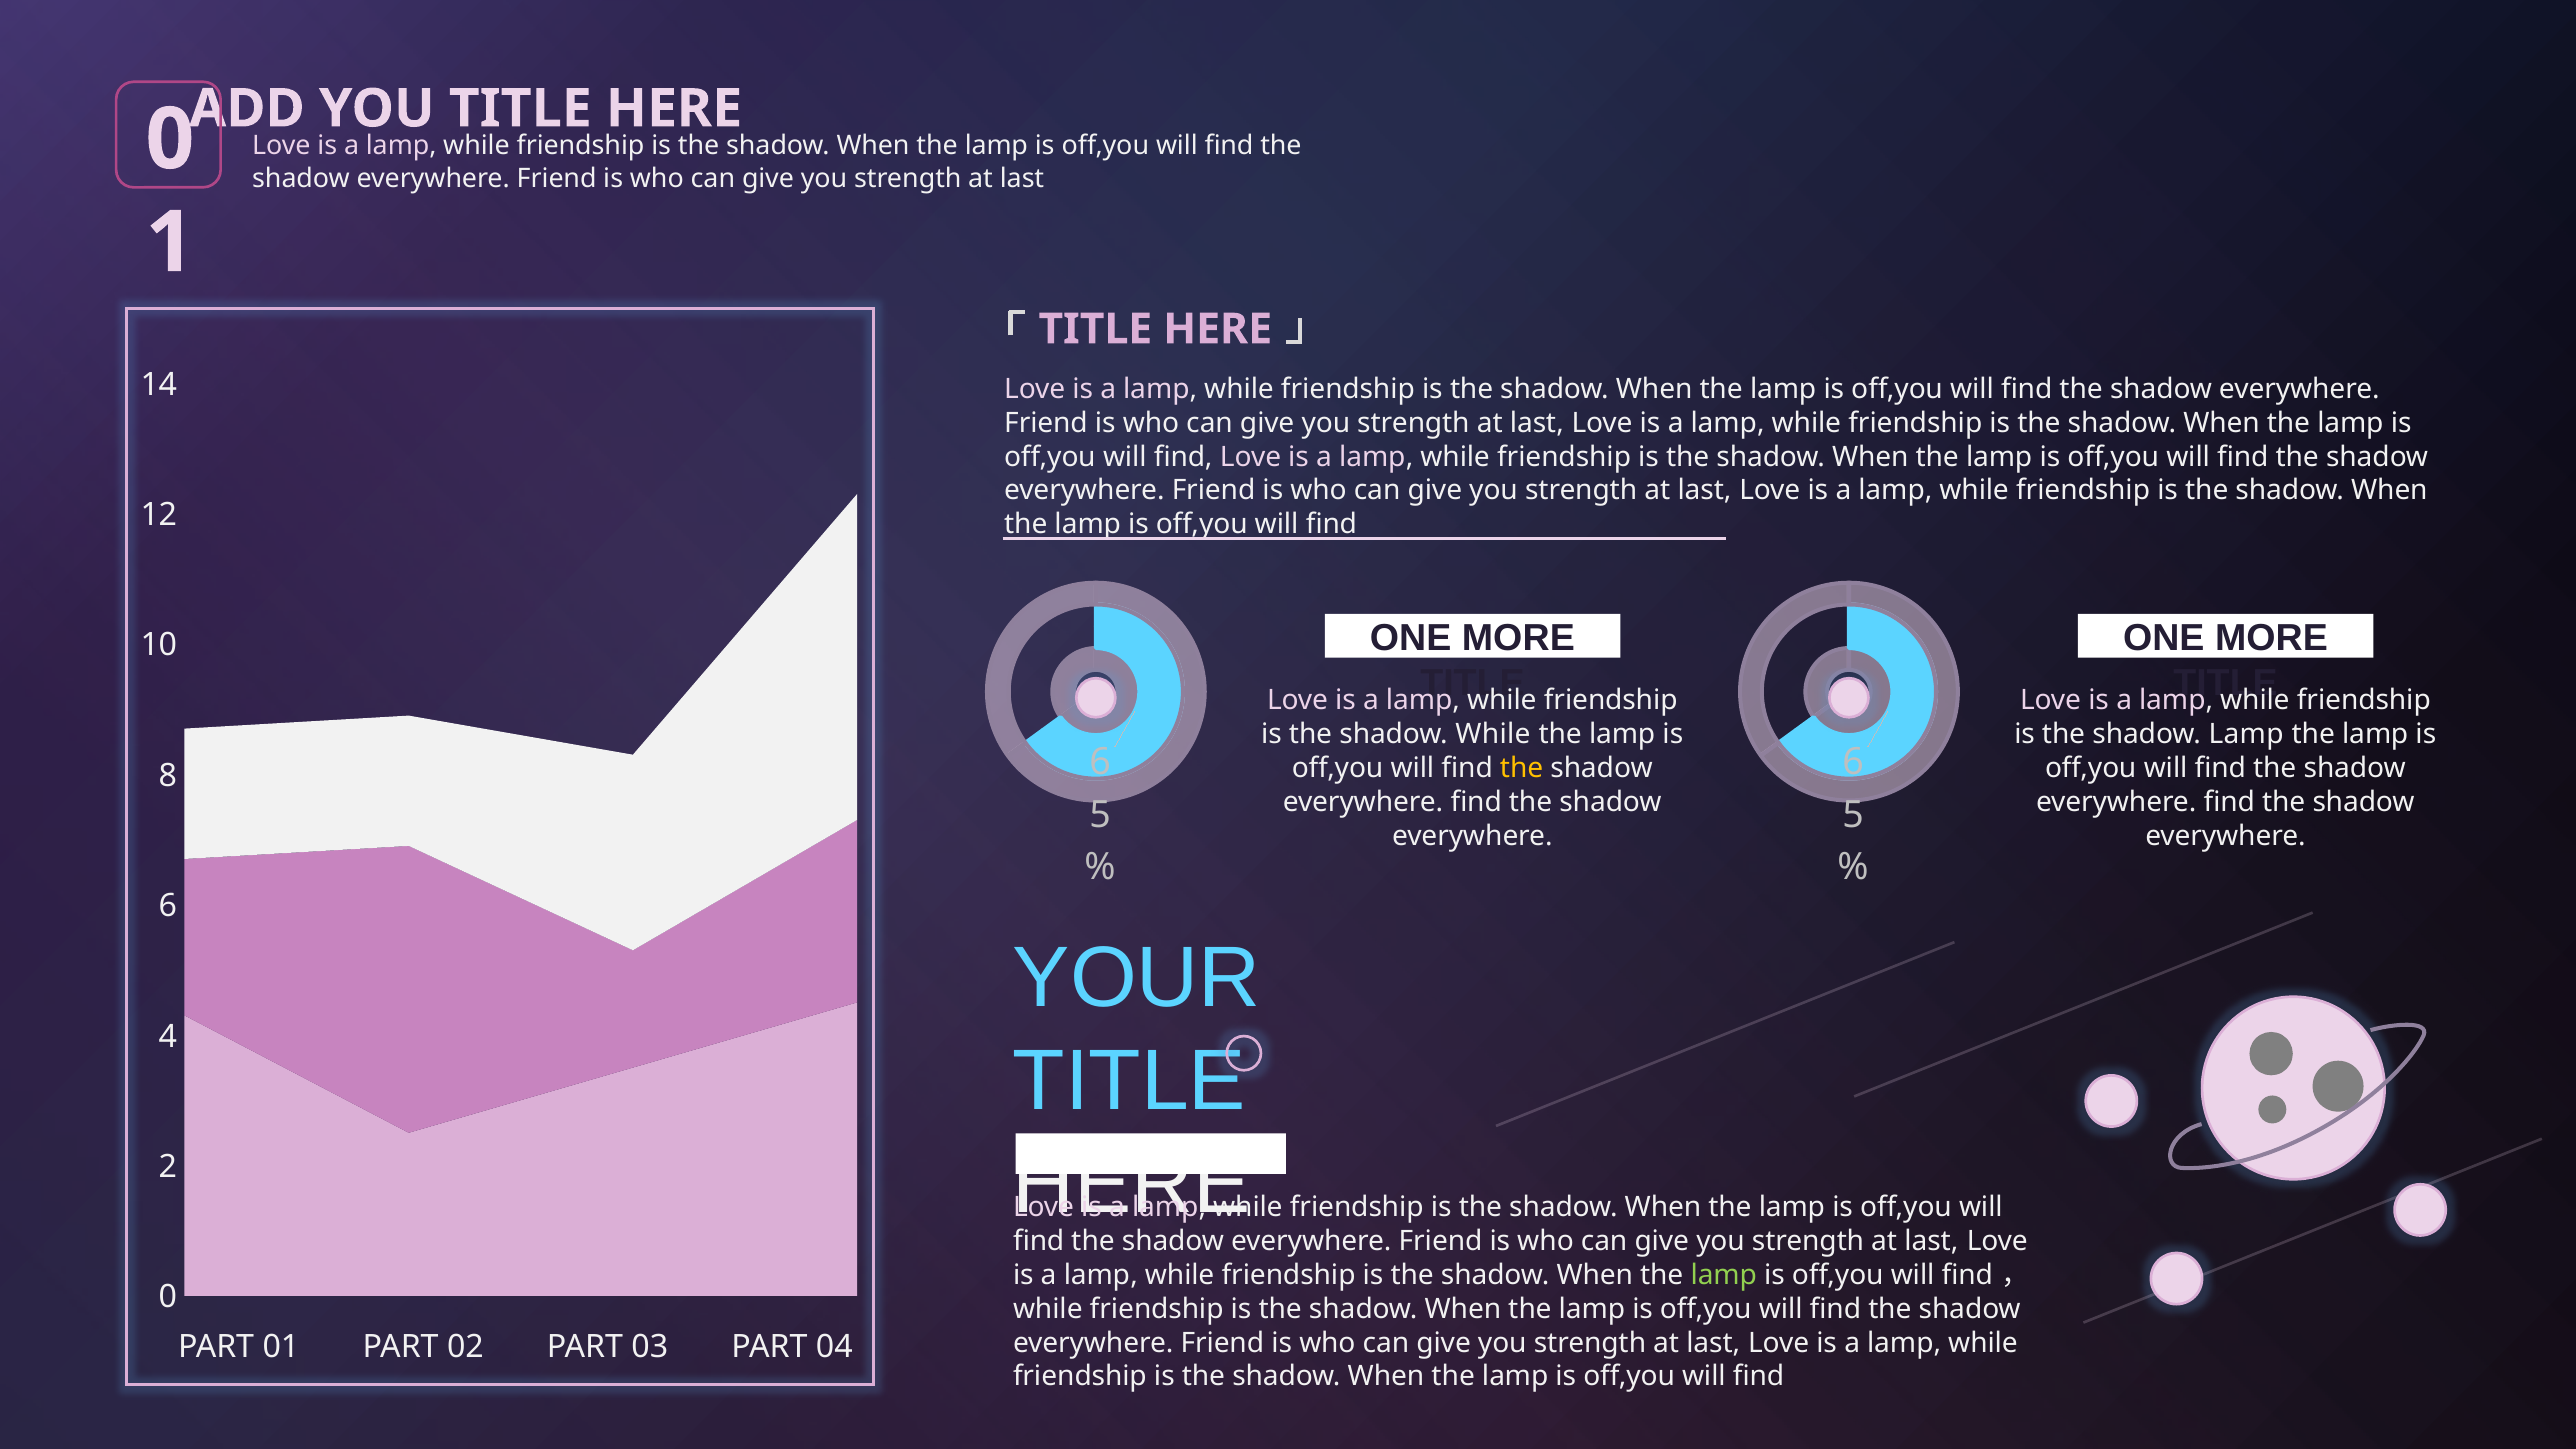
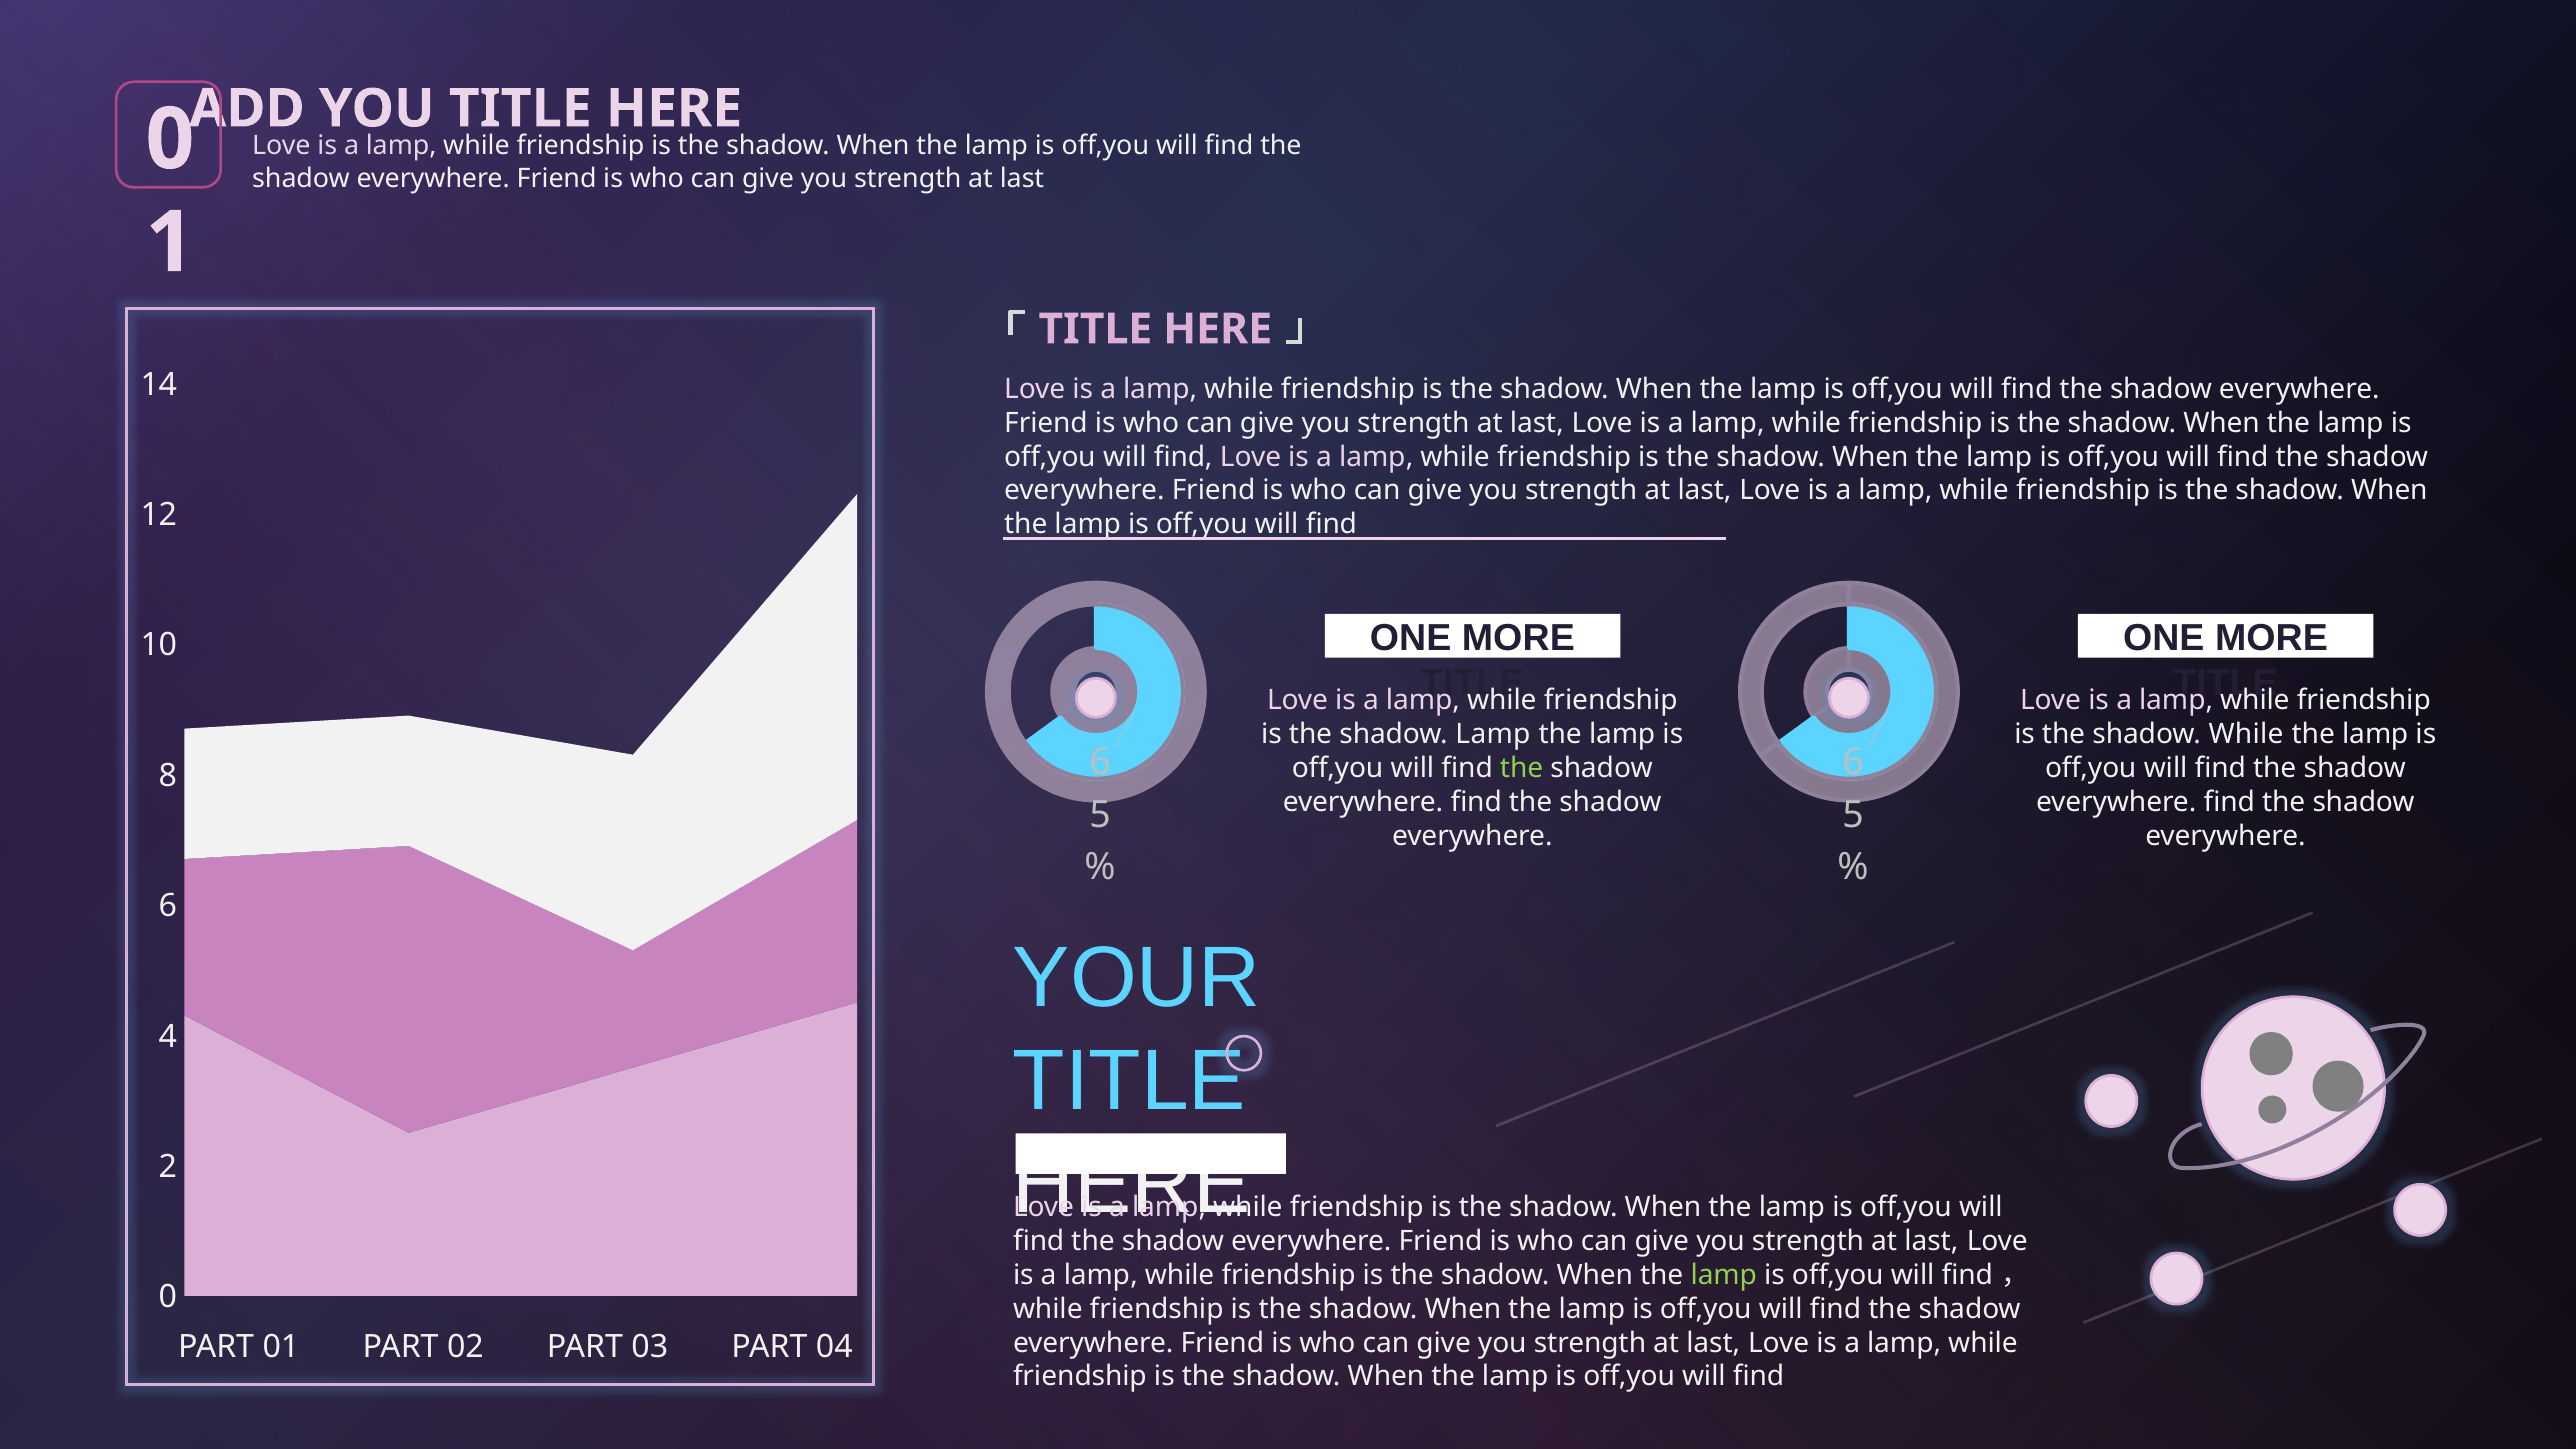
shadow While: While -> Lamp
shadow Lamp: Lamp -> While
the at (1522, 768) colour: yellow -> light green
